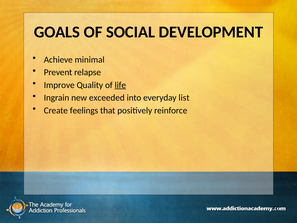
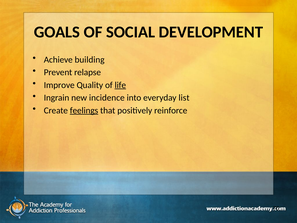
minimal: minimal -> building
exceeded: exceeded -> incidence
feelings underline: none -> present
